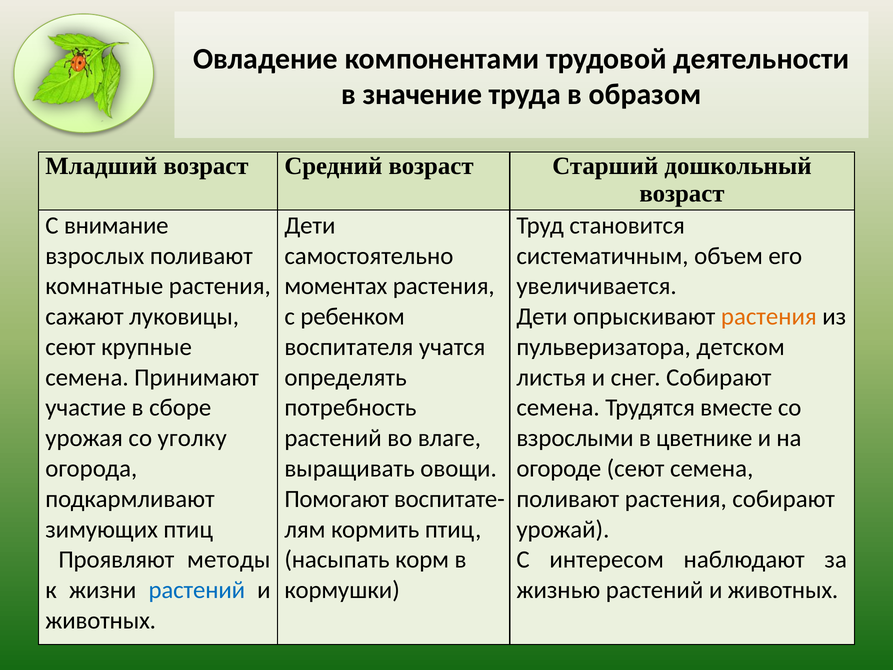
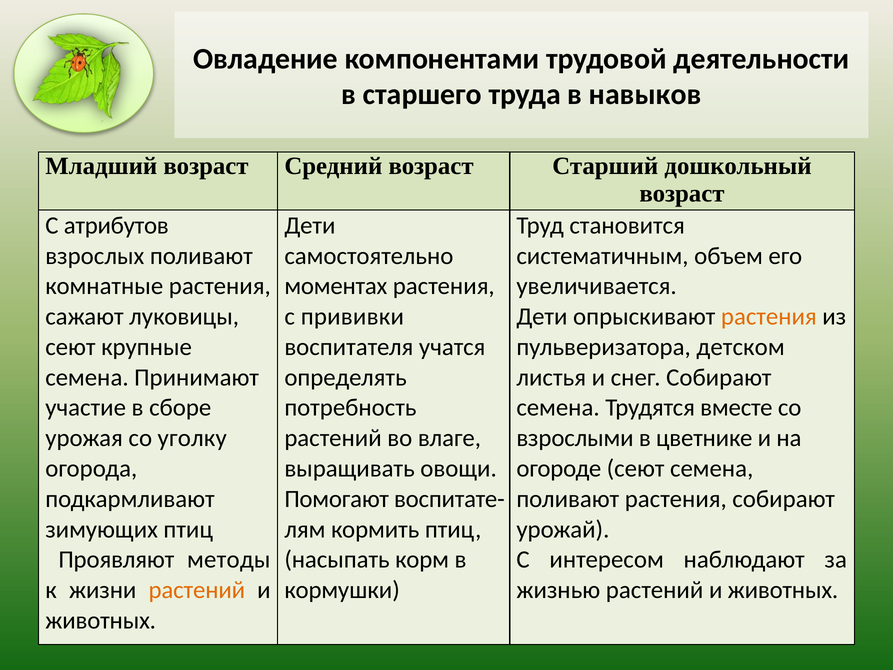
значение: значение -> старшего
образом: образом -> навыков
внимание: внимание -> атрибутов
ребенком: ребенком -> прививки
растений at (197, 590) colour: blue -> orange
